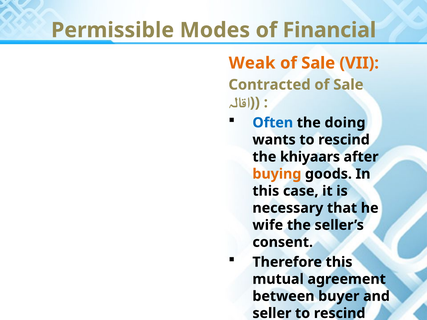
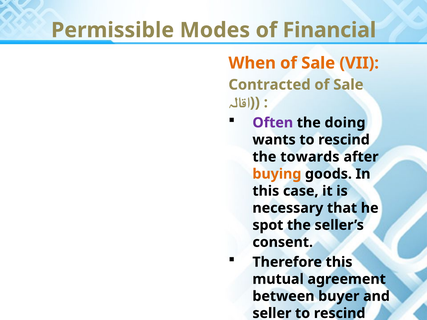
Weak: Weak -> When
Often colour: blue -> purple
khiyaars: khiyaars -> towards
wife: wife -> spot
